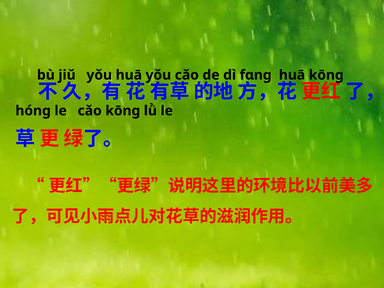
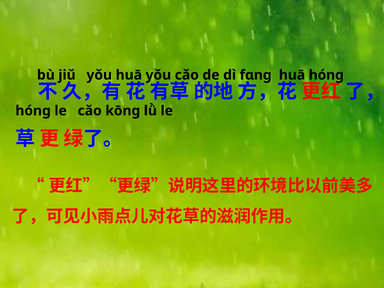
huā kōnɡ: kōnɡ -> hónɡ
